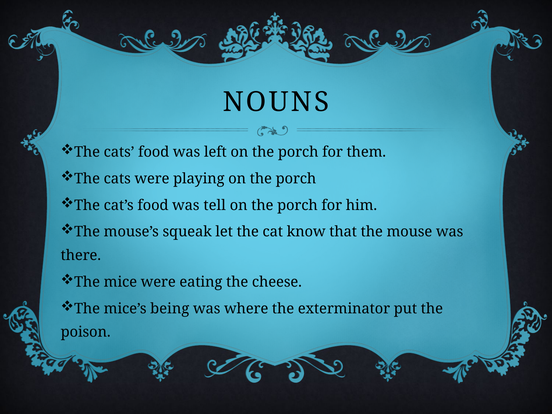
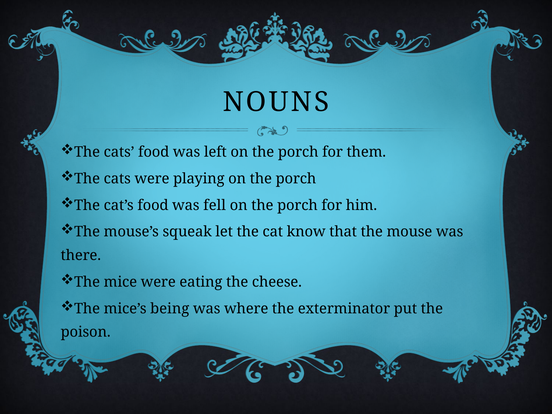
tell: tell -> fell
